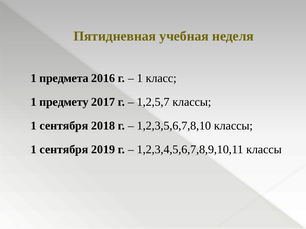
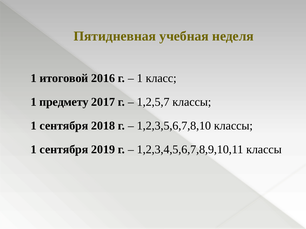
предмета: предмета -> итоговой
